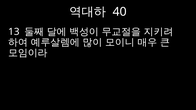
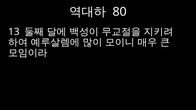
40: 40 -> 80
